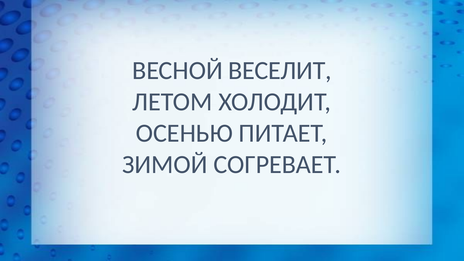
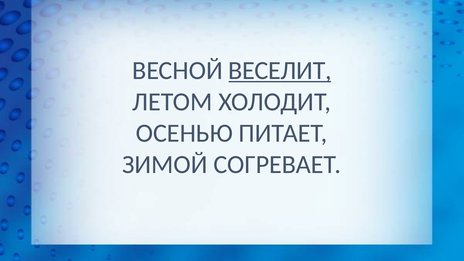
ВЕСЕЛИТ underline: none -> present
